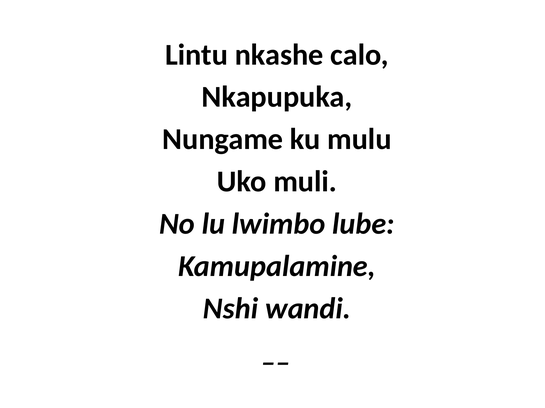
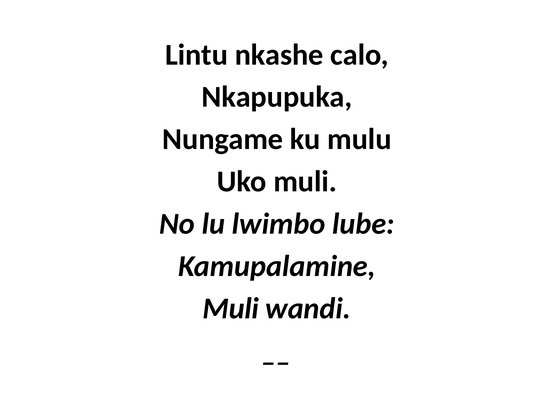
Nshi at (231, 309): Nshi -> Muli
